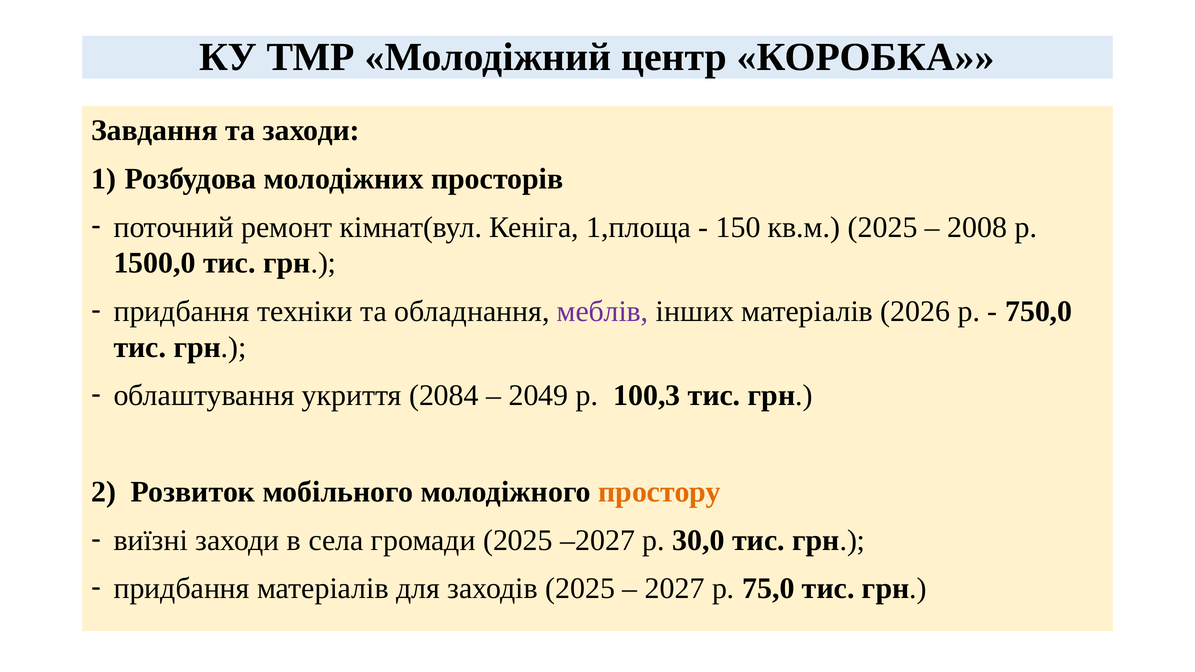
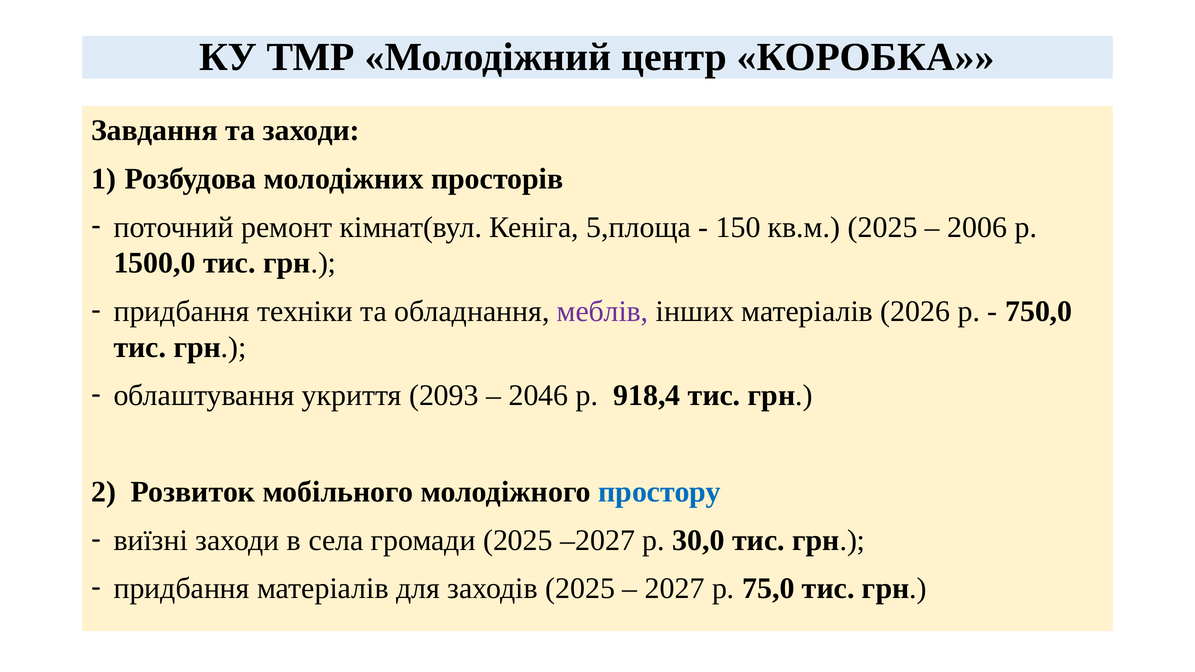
1,площа: 1,площа -> 5,площа
2008: 2008 -> 2006
2084: 2084 -> 2093
2049: 2049 -> 2046
100,3: 100,3 -> 918,4
простору colour: orange -> blue
